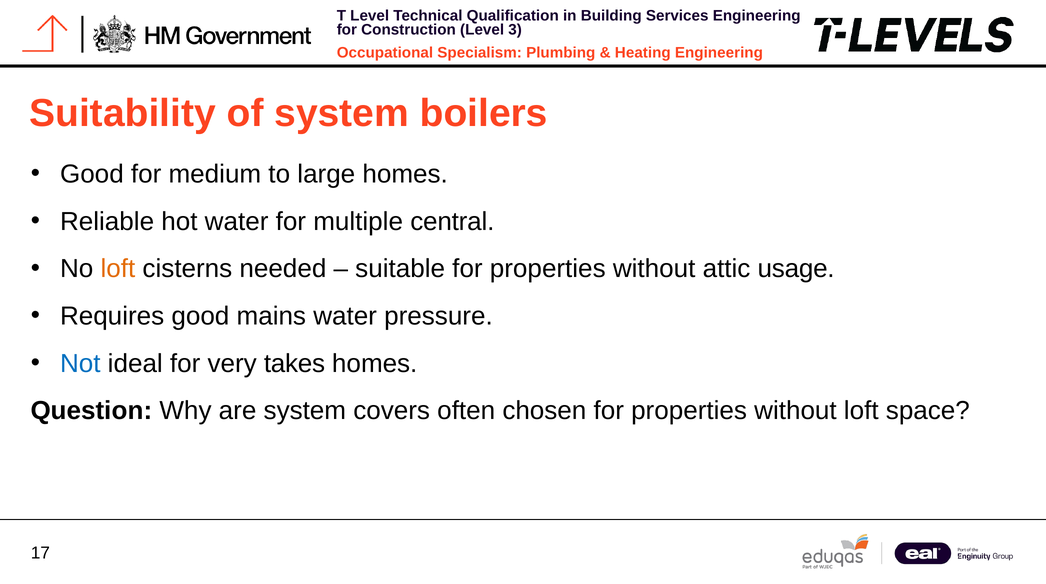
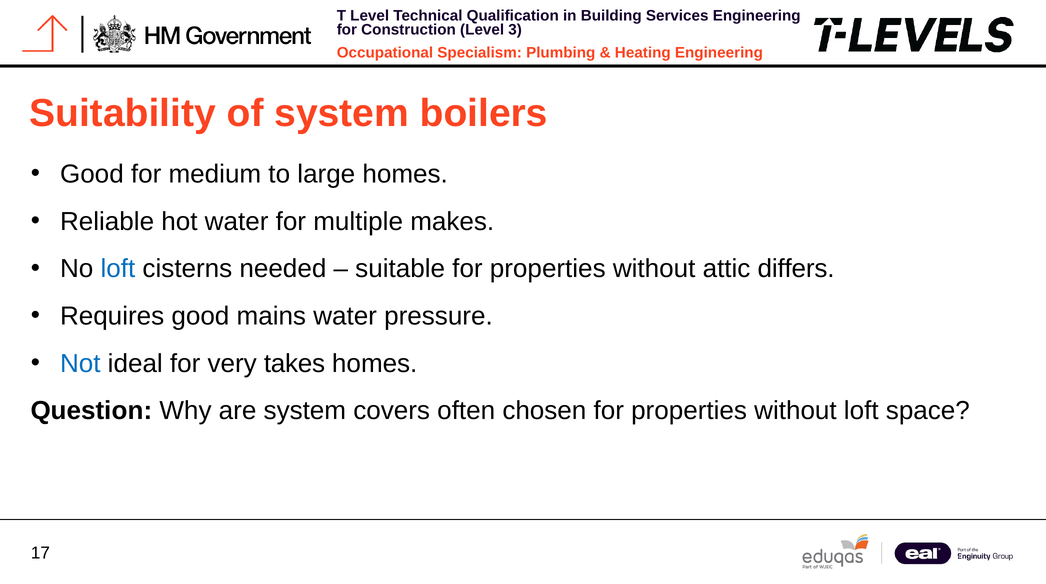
central: central -> makes
loft at (118, 269) colour: orange -> blue
usage: usage -> differs
